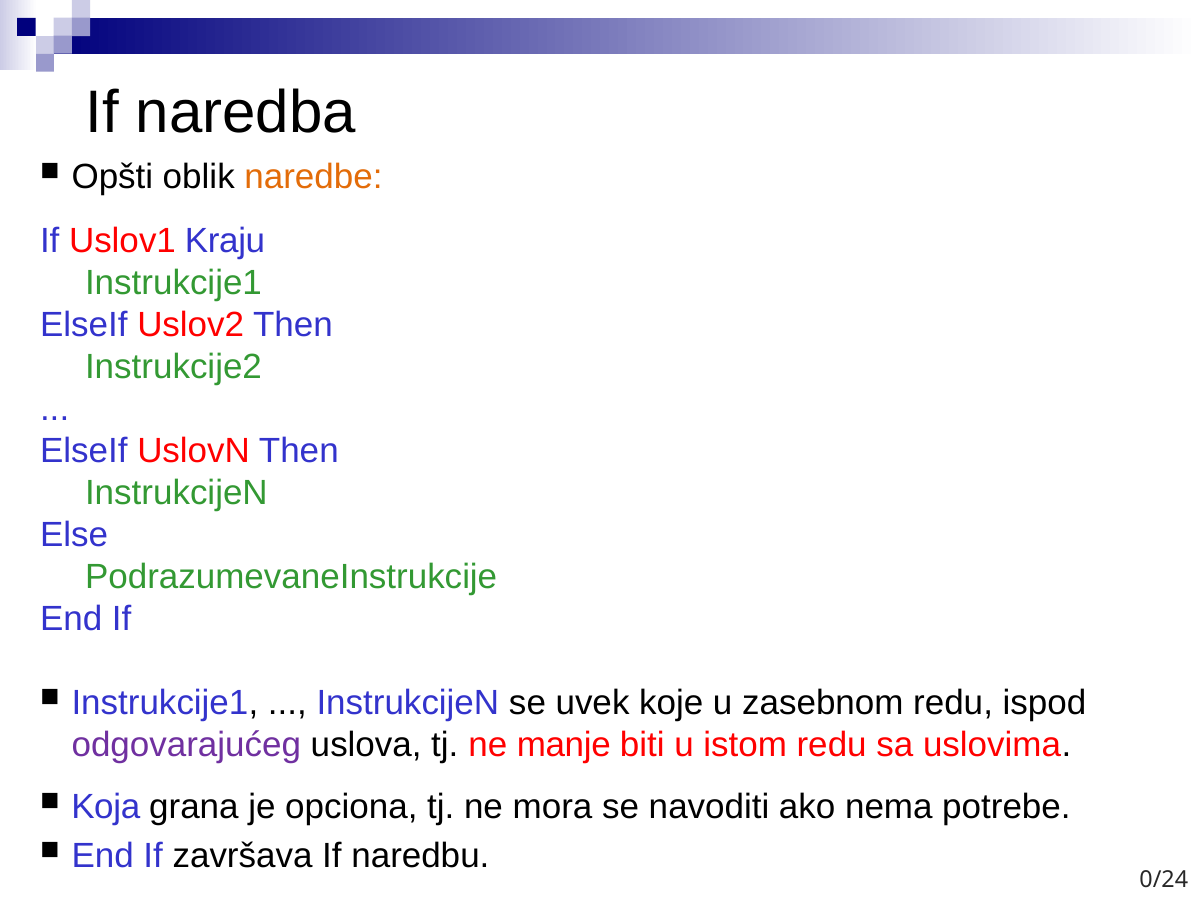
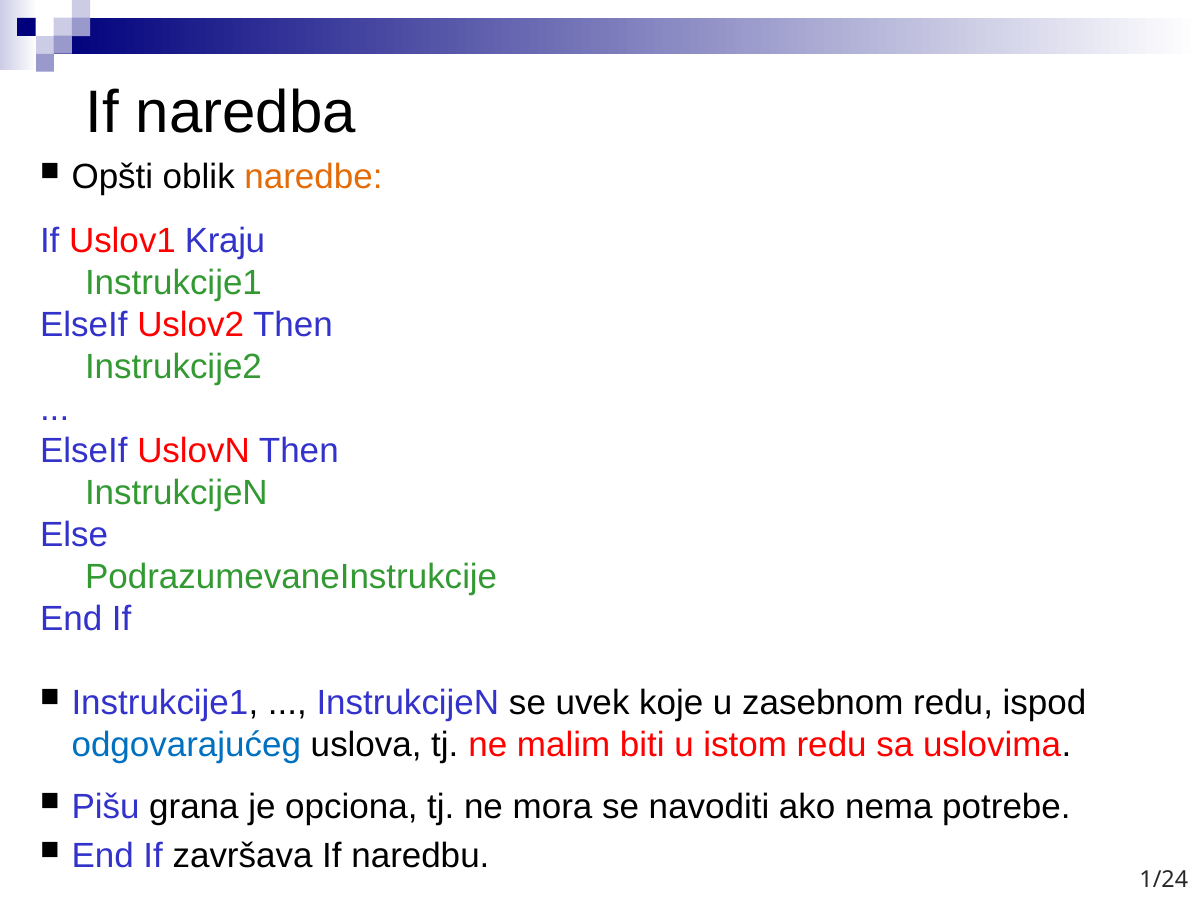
odgovarajućeg colour: purple -> blue
manje: manje -> malim
Koja: Koja -> Pišu
0/24: 0/24 -> 1/24
